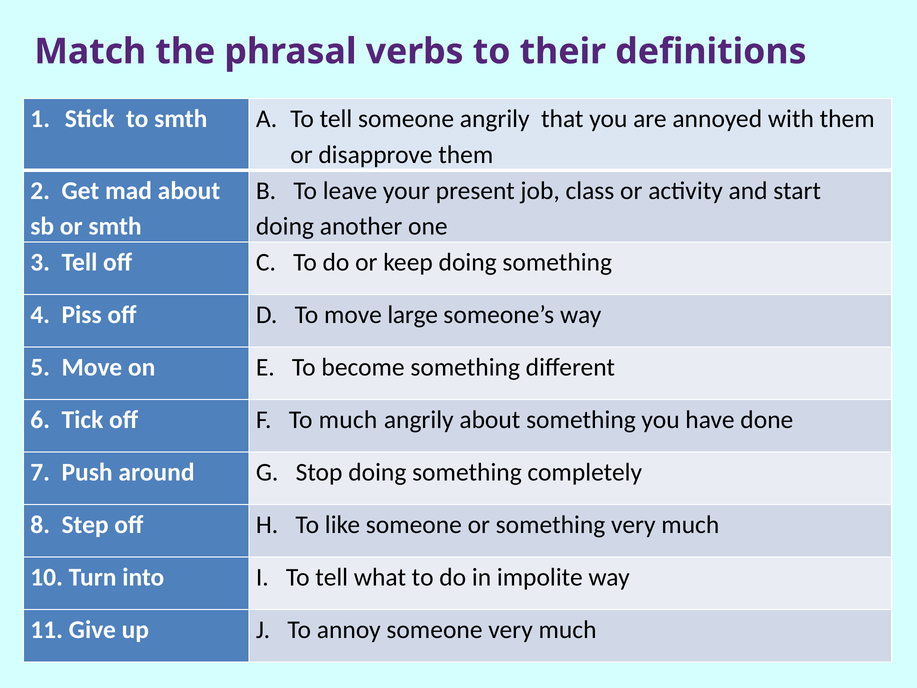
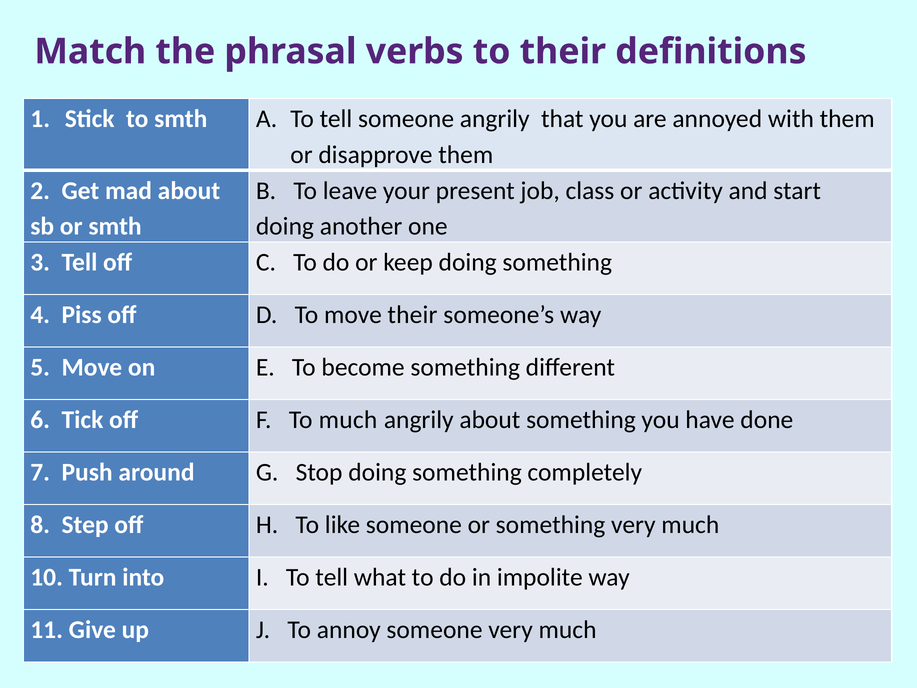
move large: large -> their
